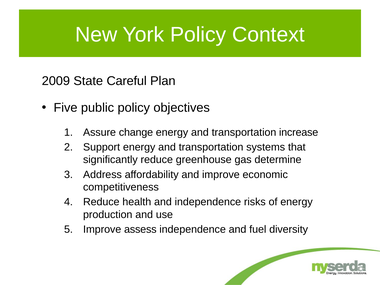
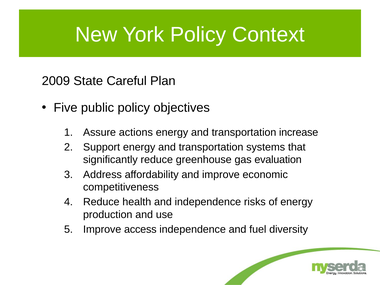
change: change -> actions
determine: determine -> evaluation
assess: assess -> access
